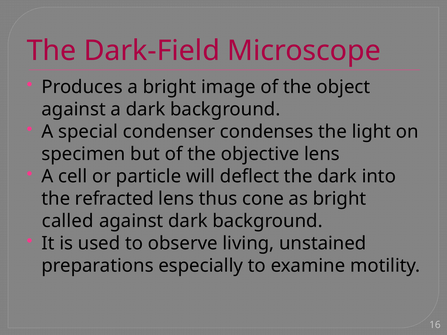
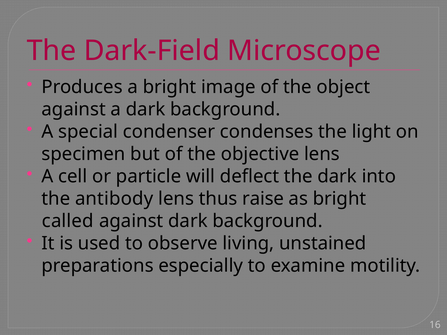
refracted: refracted -> antibody
cone: cone -> raise
